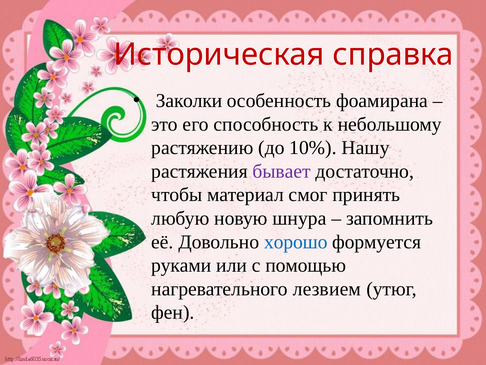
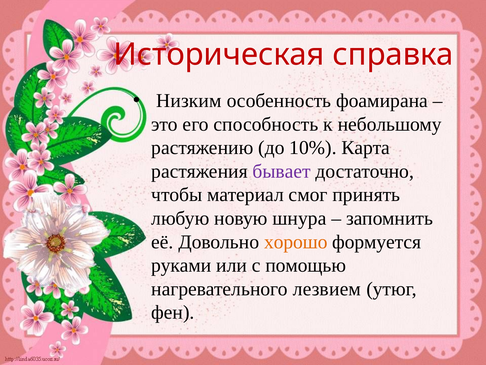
Заколки: Заколки -> Низким
Нашу: Нашу -> Карта
хорошо colour: blue -> orange
